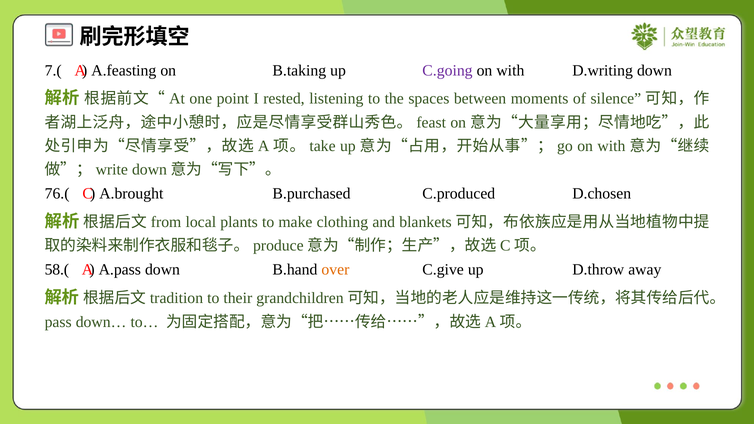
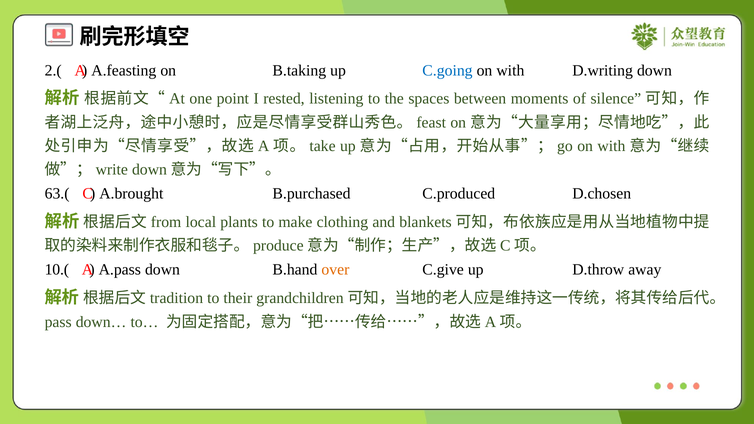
7.(: 7.( -> 2.(
C.going colour: purple -> blue
76.(: 76.( -> 63.(
58.(: 58.( -> 10.(
